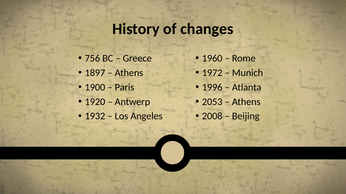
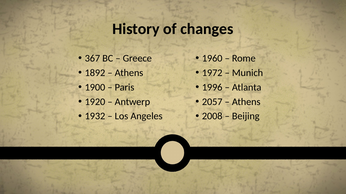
756: 756 -> 367
1897: 1897 -> 1892
2053: 2053 -> 2057
